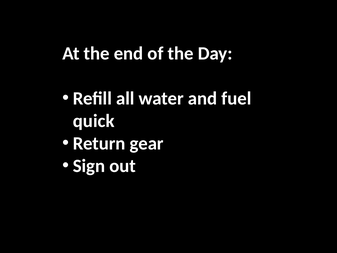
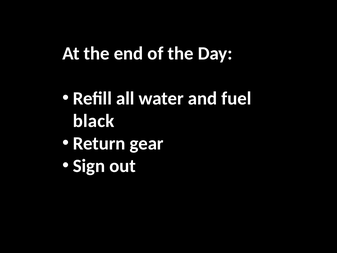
quick: quick -> black
